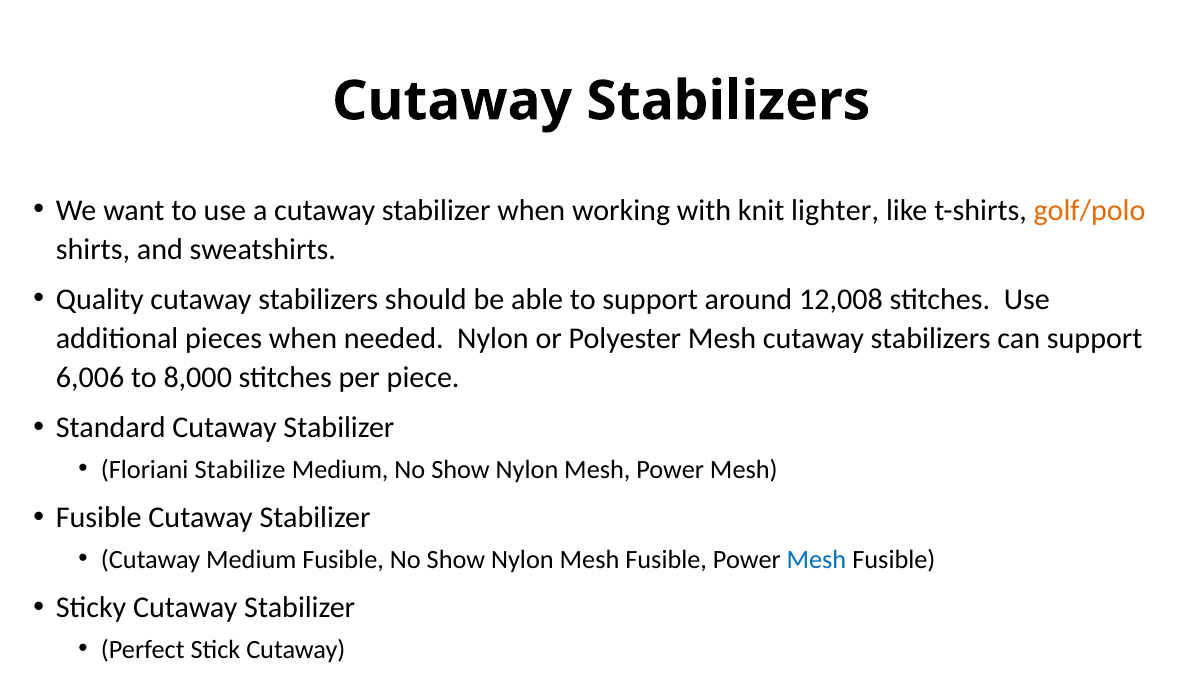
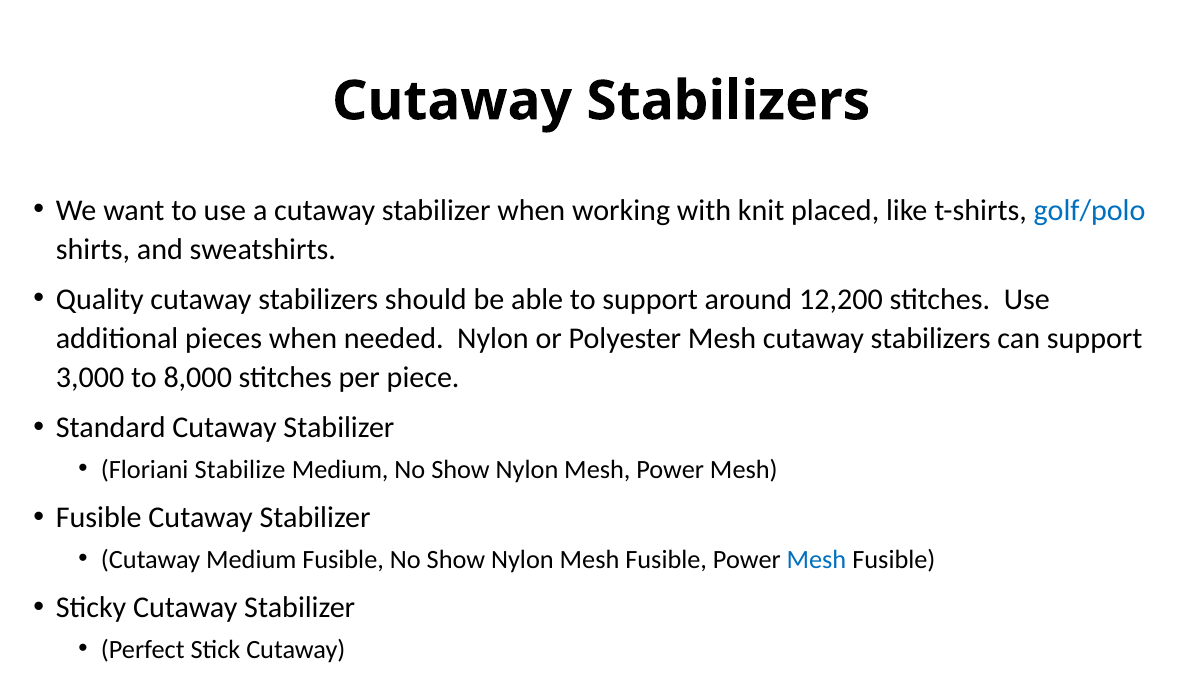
lighter: lighter -> placed
golf/polo colour: orange -> blue
12,008: 12,008 -> 12,200
6,006: 6,006 -> 3,000
